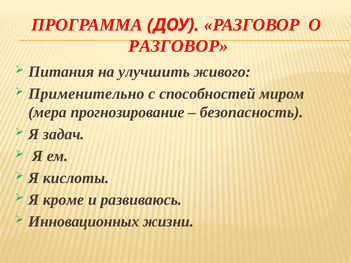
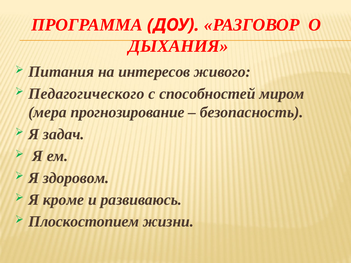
РАЗГОВОР at (178, 46): РАЗГОВОР -> ДЫХАНИЯ
улучшить: улучшить -> интересов
Применительно: Применительно -> Педагогического
кислоты: кислоты -> здоровом
Инновационных: Инновационных -> Плоскостопием
